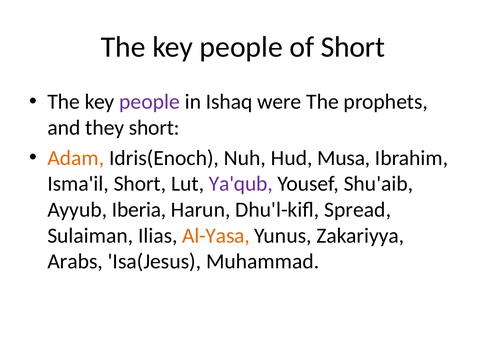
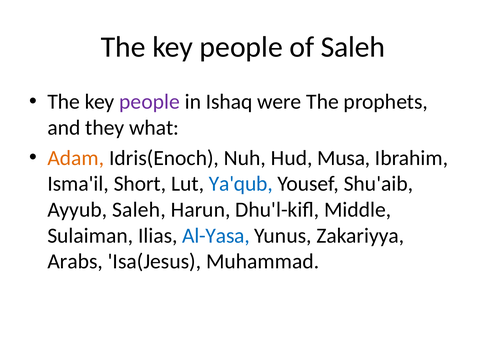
of Short: Short -> Saleh
they short: short -> what
Ya'qub colour: purple -> blue
Ayyub Iberia: Iberia -> Saleh
Spread: Spread -> Middle
Al-Yasa colour: orange -> blue
